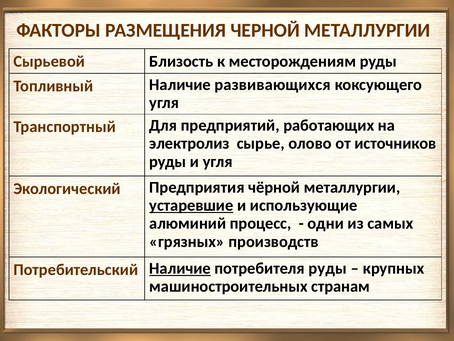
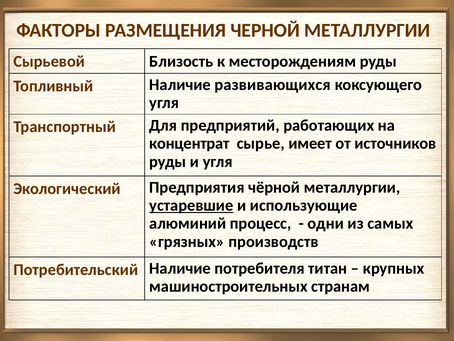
электролиз: электролиз -> концентрат
олово: олово -> имеет
Наличие at (180, 268) underline: present -> none
потребителя руды: руды -> титан
